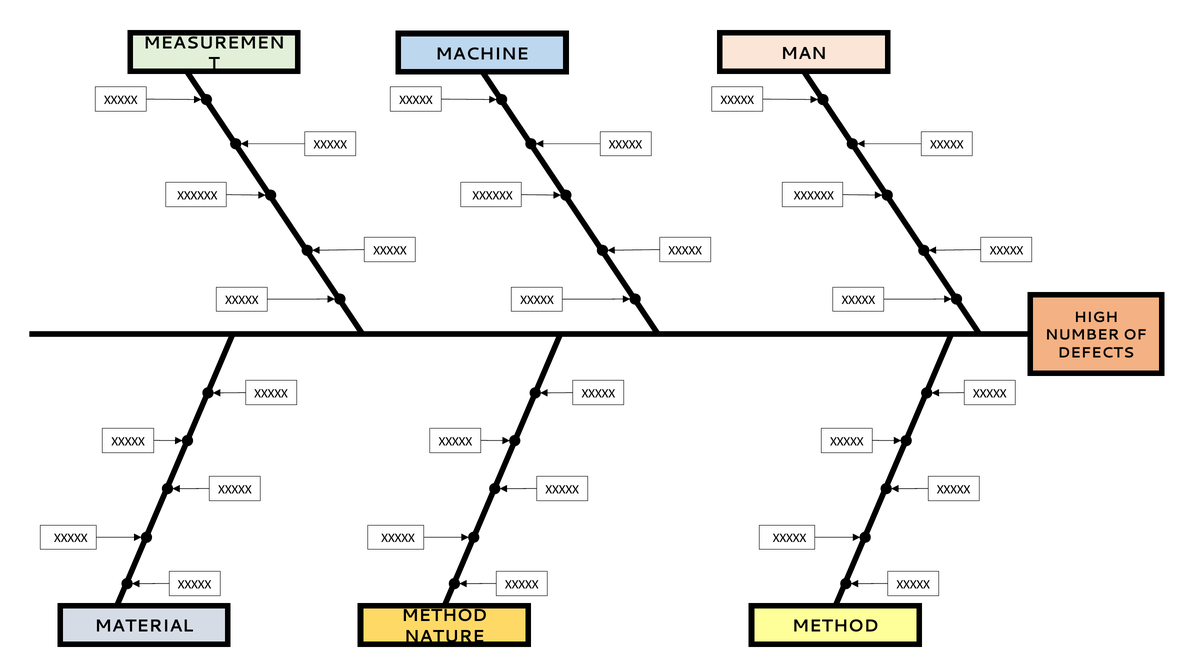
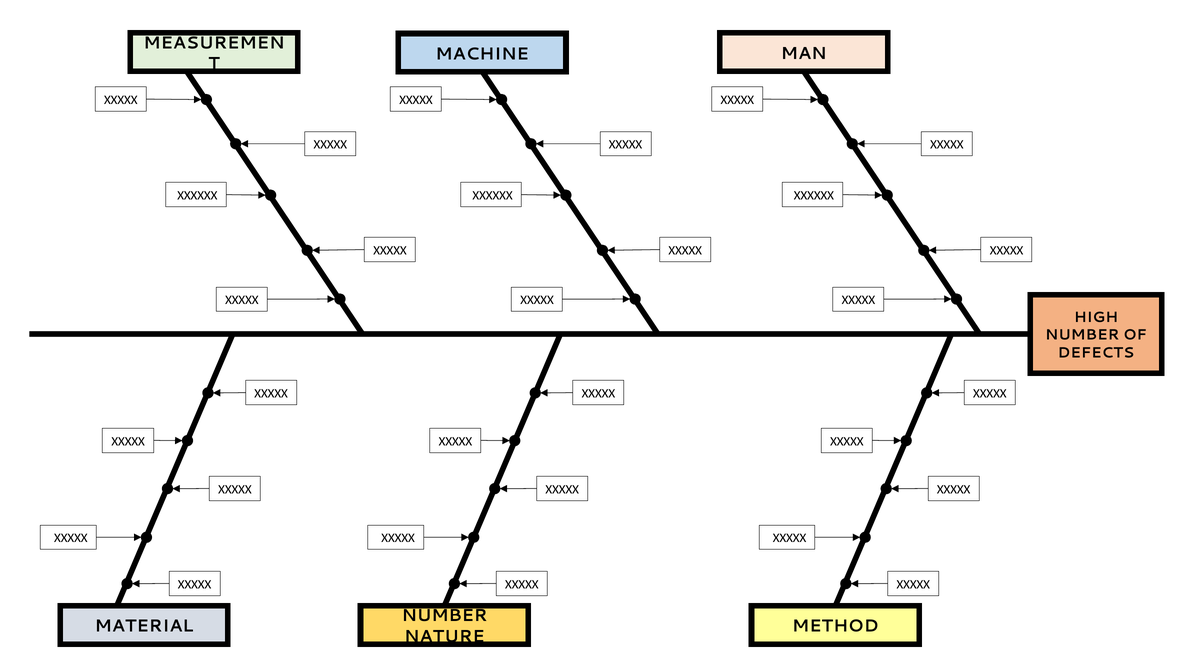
METHOD at (444, 616): METHOD -> NUMBER
